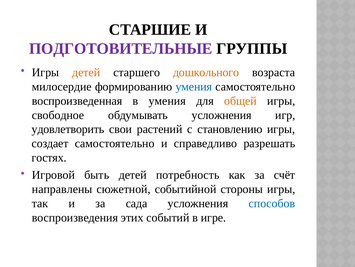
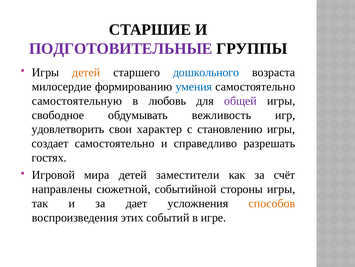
дошкольного colour: orange -> blue
воспроизведенная: воспроизведенная -> самостоятельную
в умения: умения -> любовь
общей colour: orange -> purple
обдумывать усложнения: усложнения -> вежливость
растений: растений -> характер
быть: быть -> мира
потребность: потребность -> заместители
сада: сада -> дает
способов colour: blue -> orange
